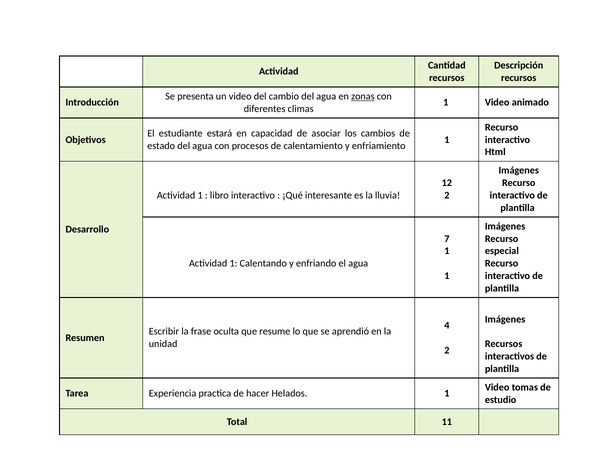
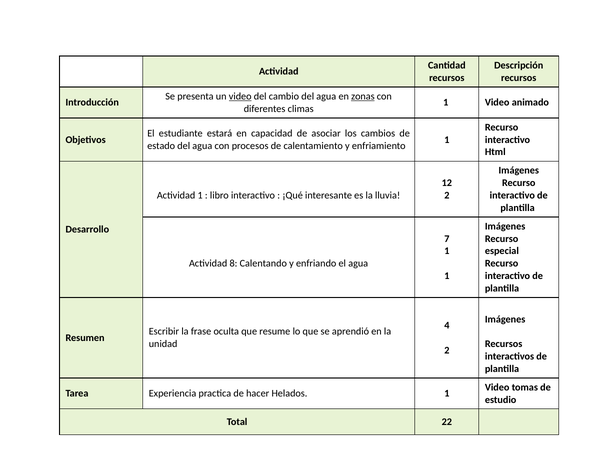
video at (240, 96) underline: none -> present
1 at (234, 264): 1 -> 8
11: 11 -> 22
